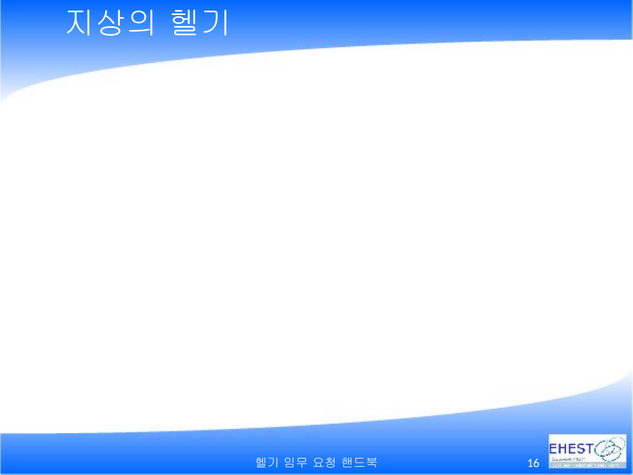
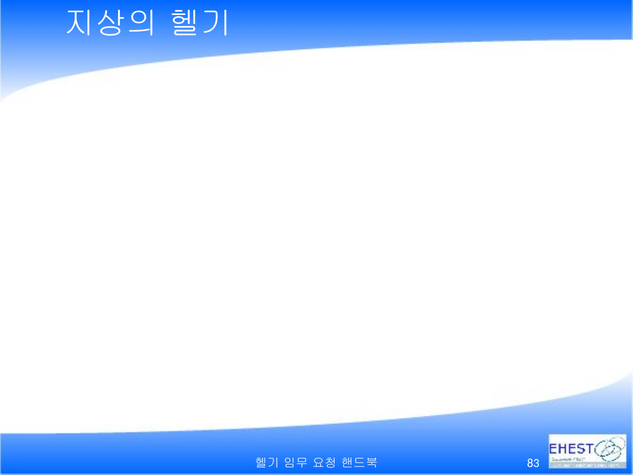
16: 16 -> 83
